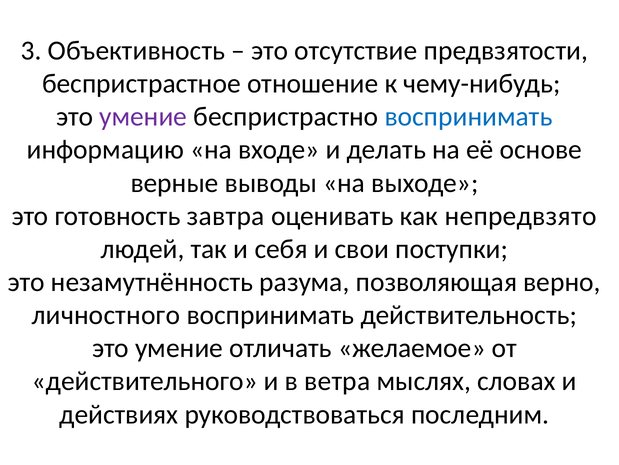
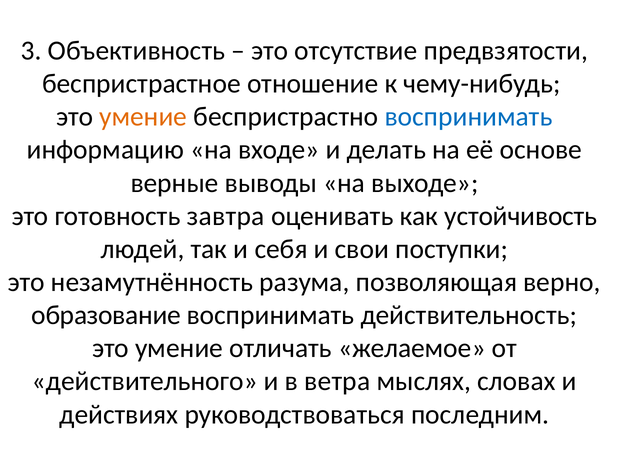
умение at (143, 117) colour: purple -> orange
непредвзято: непредвзято -> устойчивость
личностного: личностного -> образование
